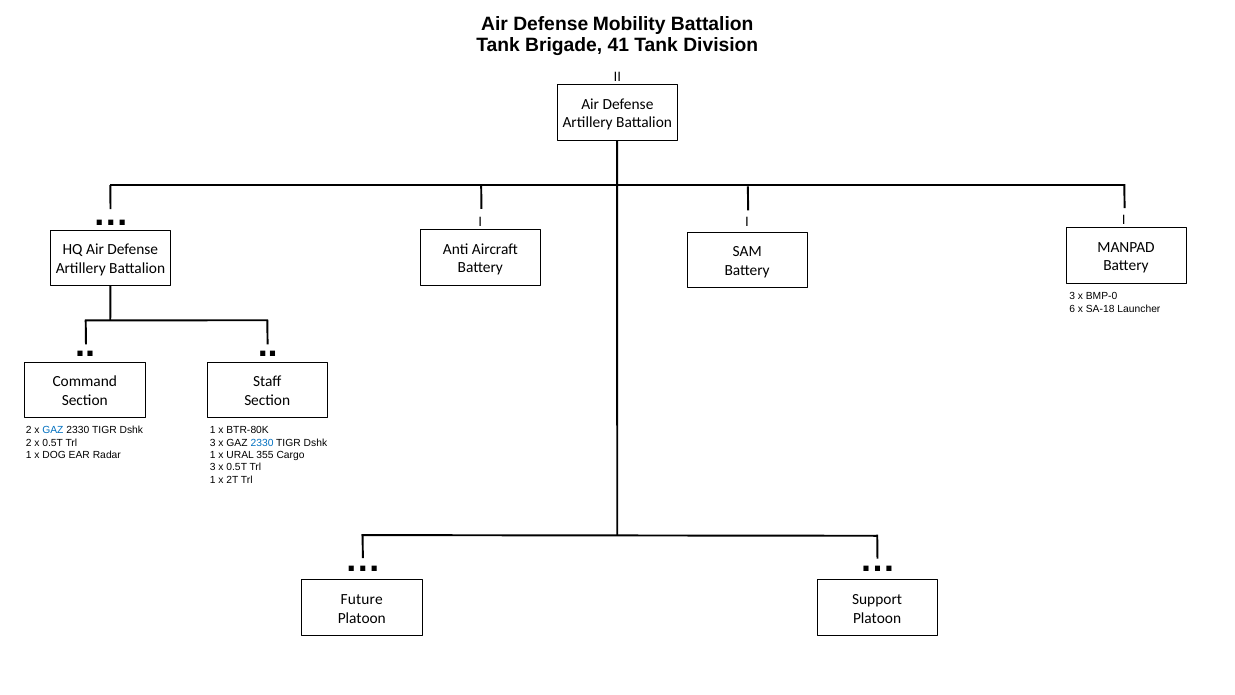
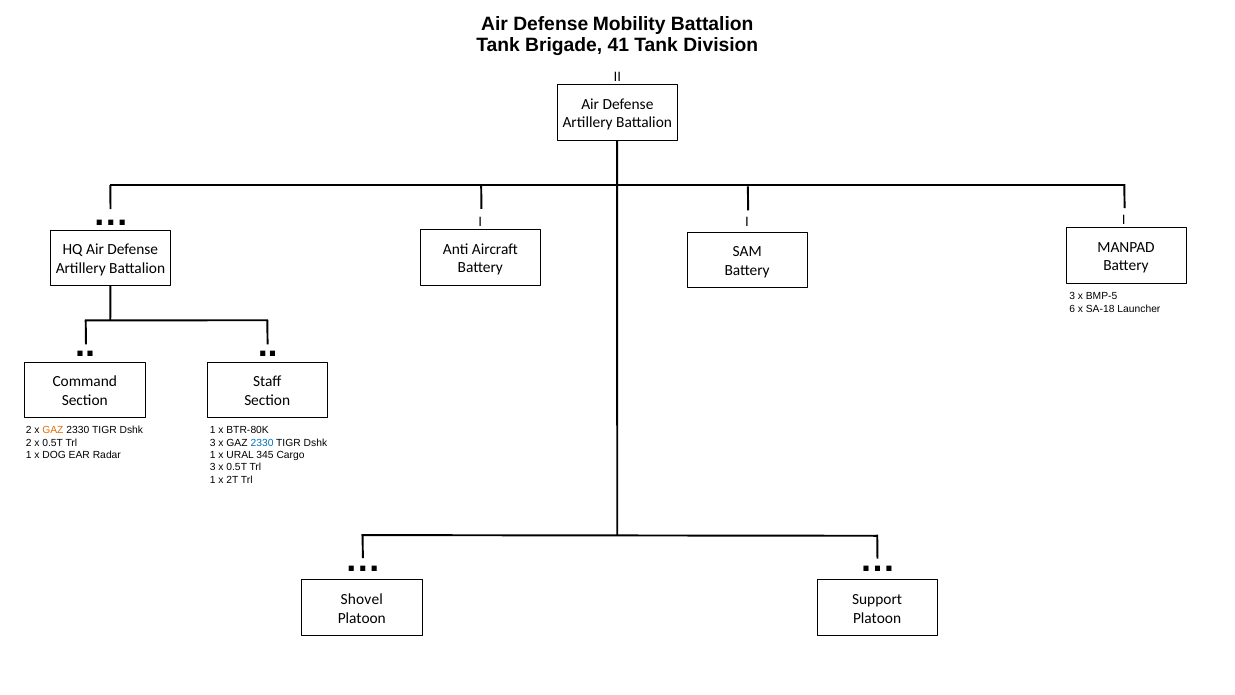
BMP-0: BMP-0 -> BMP-5
GAZ at (53, 430) colour: blue -> orange
355: 355 -> 345
Future: Future -> Shovel
